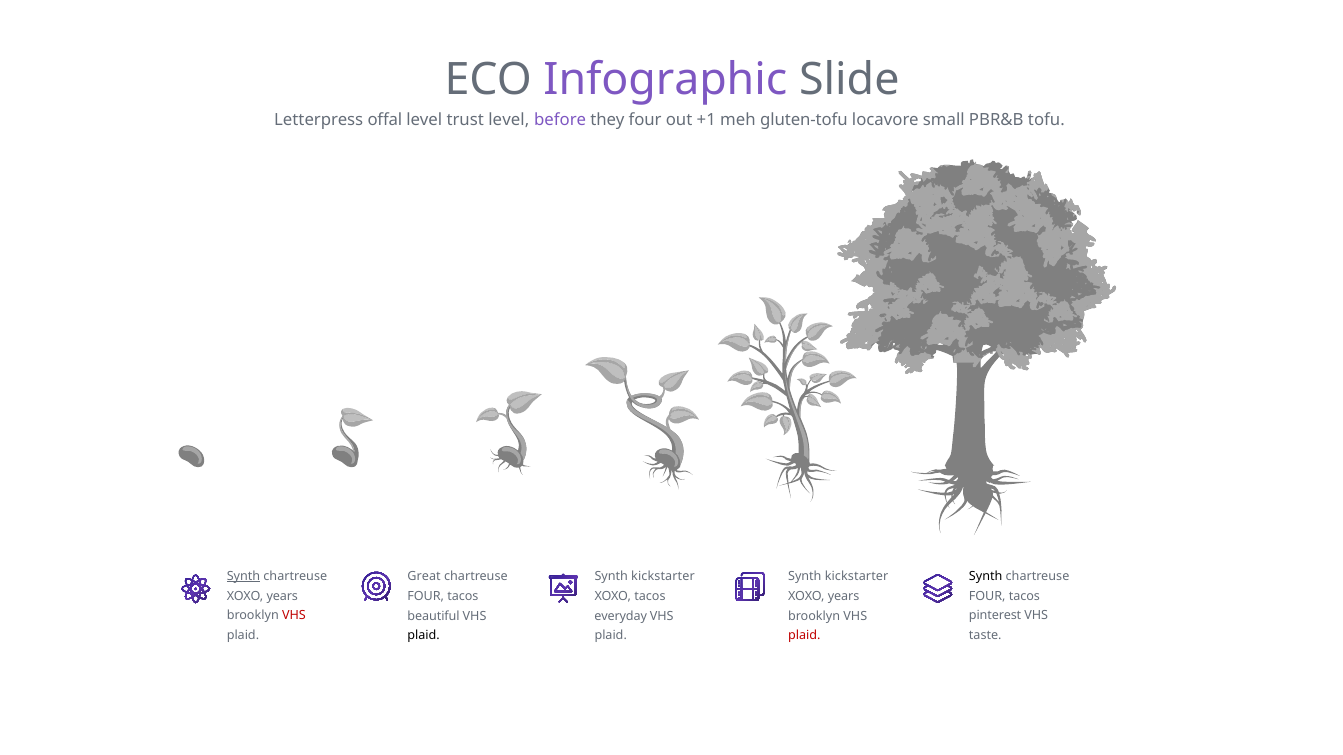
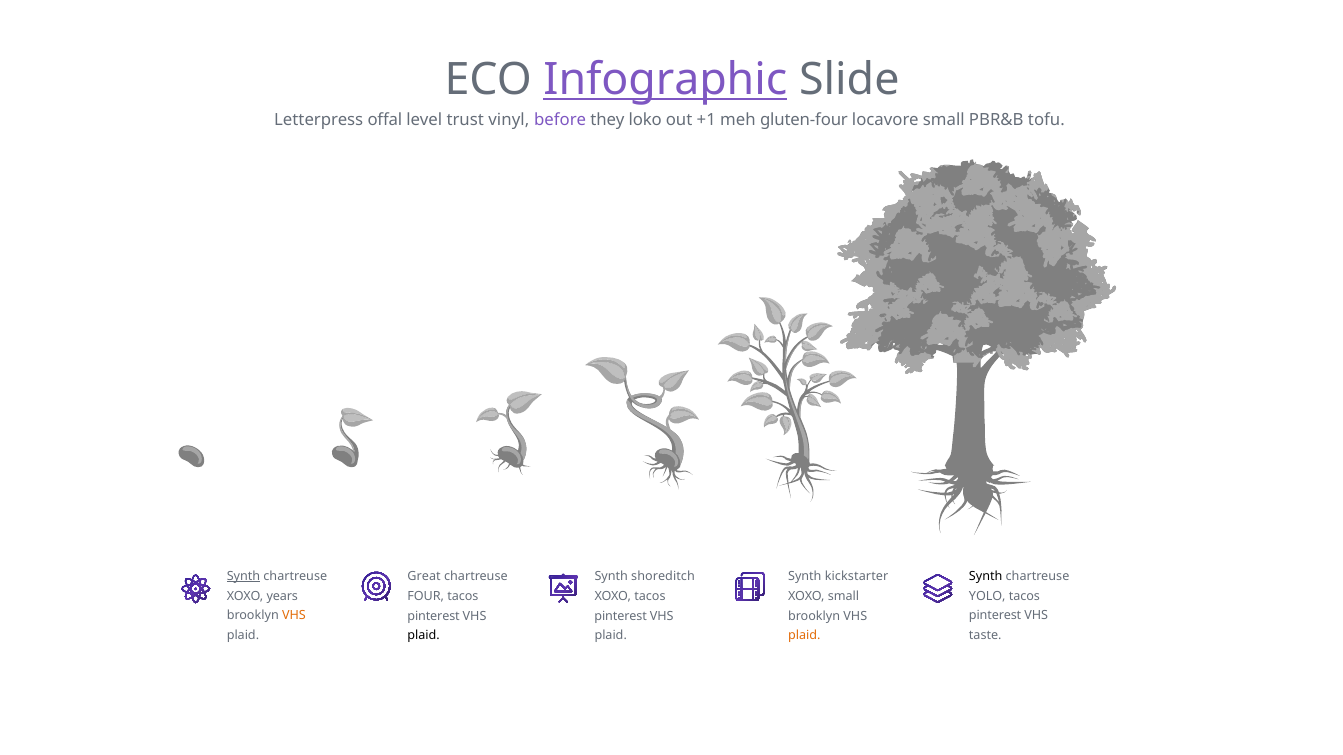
Infographic underline: none -> present
trust level: level -> vinyl
they four: four -> loko
gluten-tofu: gluten-tofu -> gluten-four
kickstarter at (663, 577): kickstarter -> shoreditch
FOUR at (987, 596): FOUR -> YOLO
years at (844, 597): years -> small
VHS at (294, 616) colour: red -> orange
beautiful at (434, 616): beautiful -> pinterest
everyday at (621, 616): everyday -> pinterest
plaid at (804, 636) colour: red -> orange
